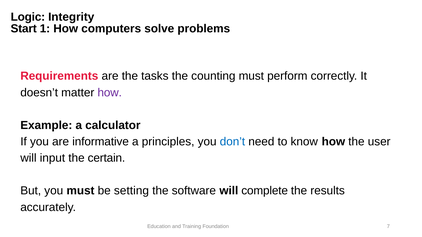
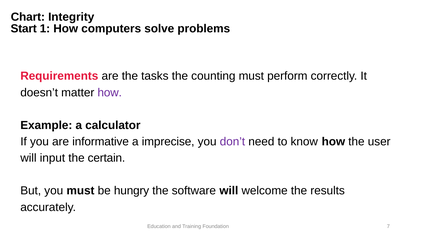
Logic: Logic -> Chart
principles: principles -> imprecise
don’t colour: blue -> purple
setting: setting -> hungry
complete: complete -> welcome
